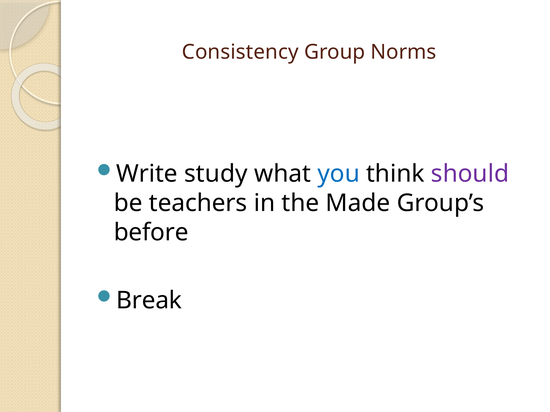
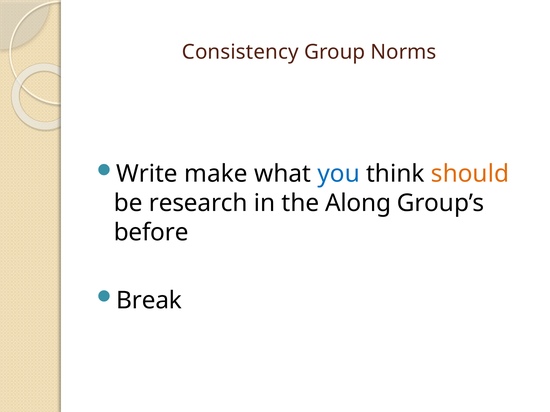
study: study -> make
should colour: purple -> orange
teachers: teachers -> research
Made: Made -> Along
